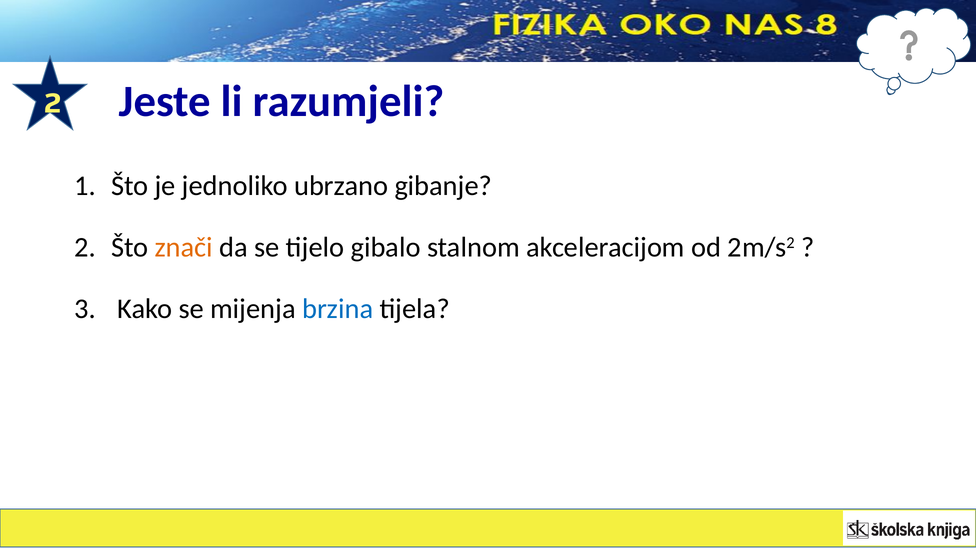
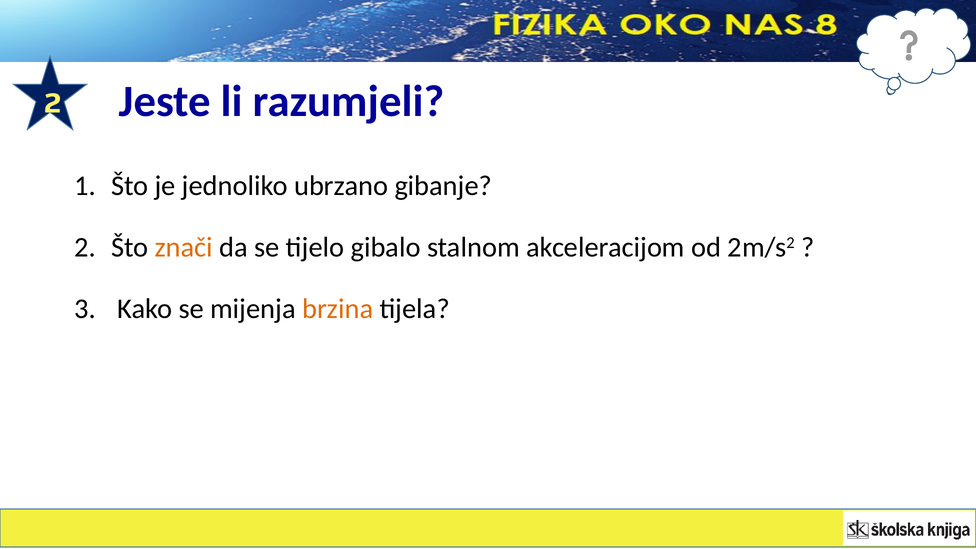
brzina colour: blue -> orange
